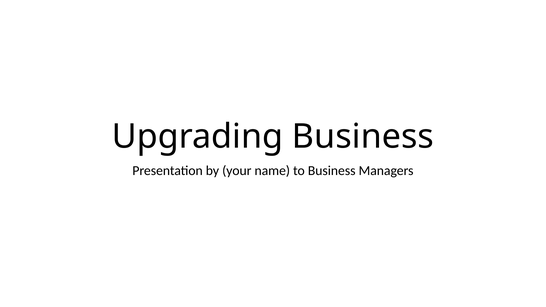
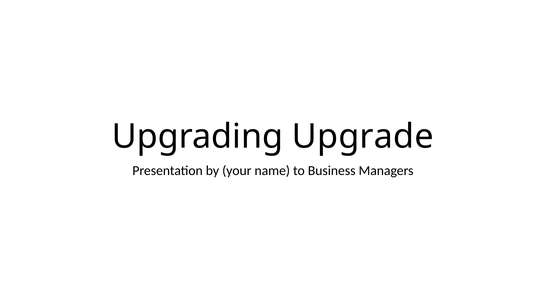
Upgrading Business: Business -> Upgrade
